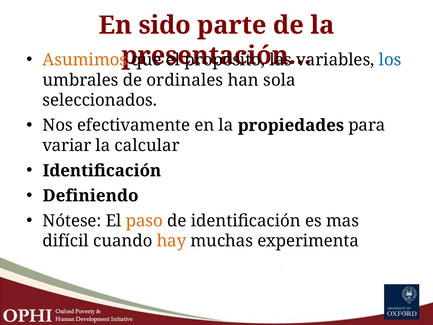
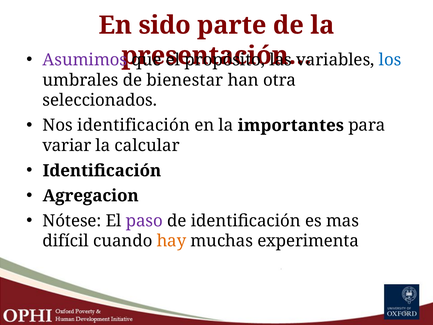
Asumimos colour: orange -> purple
ordinales: ordinales -> bienestar
sola: sola -> otra
Nos efectivamente: efectivamente -> identificación
propiedades: propiedades -> importantes
Definiendo: Definiendo -> Agregacion
paso colour: orange -> purple
